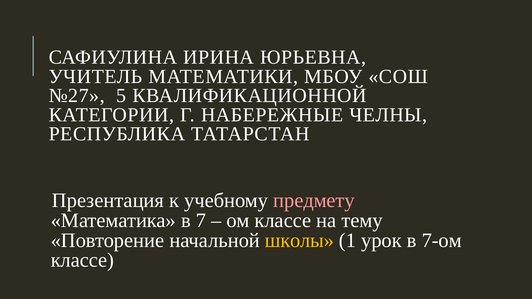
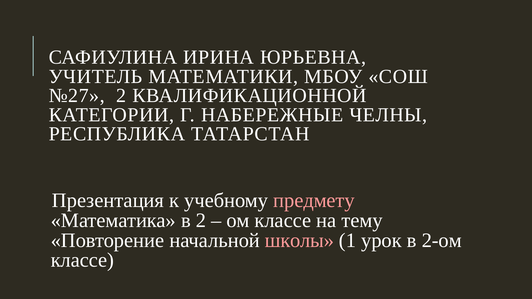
№27 5: 5 -> 2
в 7: 7 -> 2
школы colour: yellow -> pink
7-ом: 7-ом -> 2-ом
